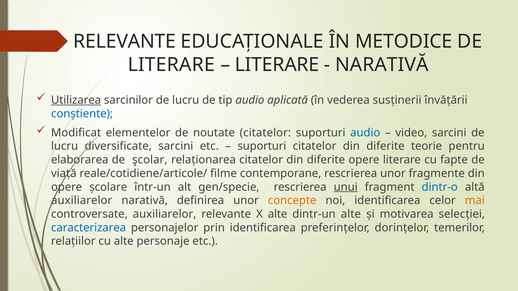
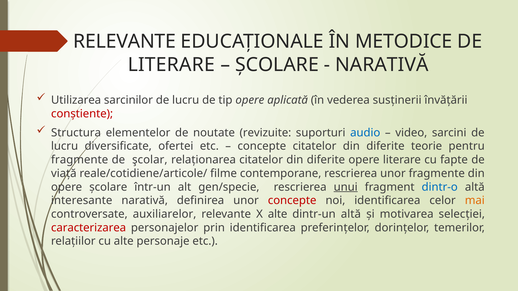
LITERARE at (277, 65): LITERARE -> ȘCOLARE
Utilizarea underline: present -> none
tip audio: audio -> opere
conștiente colour: blue -> red
Modificat: Modificat -> Structura
noutate citatelor: citatelor -> revizuite
diversificate sarcini: sarcini -> ofertei
suporturi at (262, 146): suporturi -> concepte
elaborarea at (80, 160): elaborarea -> fragmente
auxiliarelor at (82, 201): auxiliarelor -> interesante
concepte at (292, 201) colour: orange -> red
dintr-un alte: alte -> altă
caracterizarea colour: blue -> red
